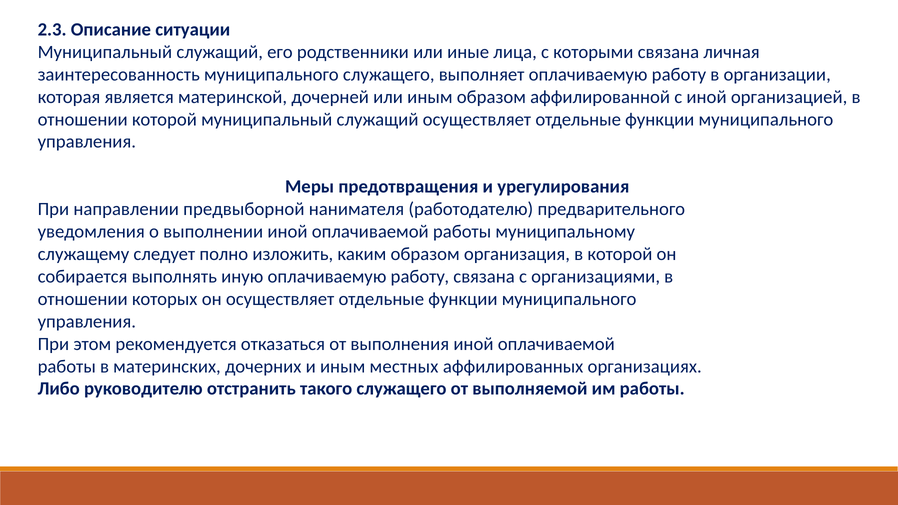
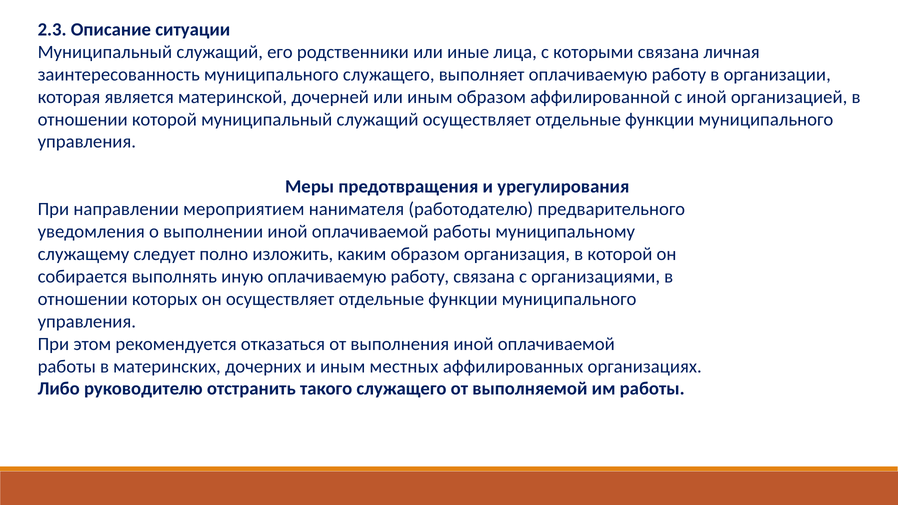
предвыборной: предвыборной -> мероприятием
